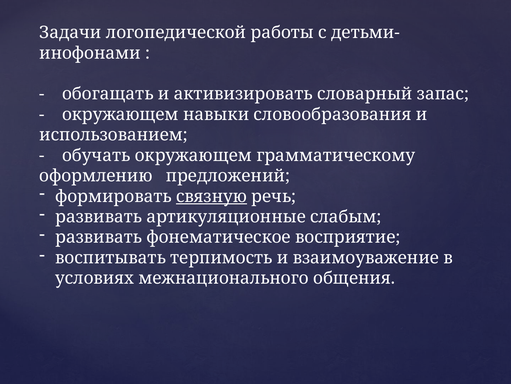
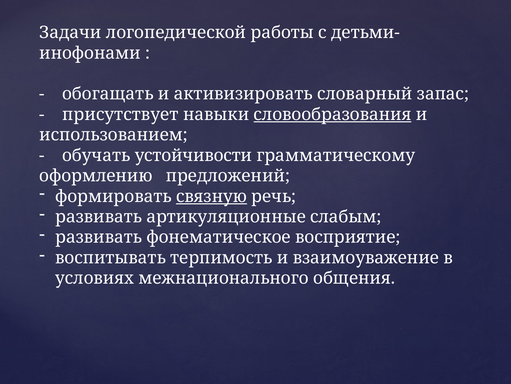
окружающем at (120, 114): окружающем -> присутствует
словообразования underline: none -> present
обучать окружающем: окружающем -> устойчивости
